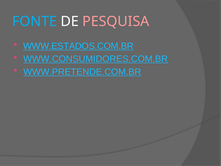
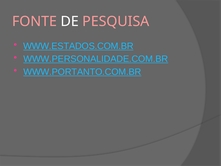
FONTE colour: light blue -> pink
WWW.CONSUMIDORES.COM.BR: WWW.CONSUMIDORES.COM.BR -> WWW.PERSONALIDADE.COM.BR
WWW.PRETENDE.COM.BR: WWW.PRETENDE.COM.BR -> WWW.PORTANTO.COM.BR
